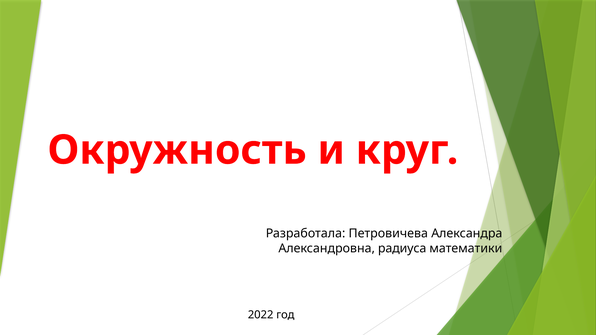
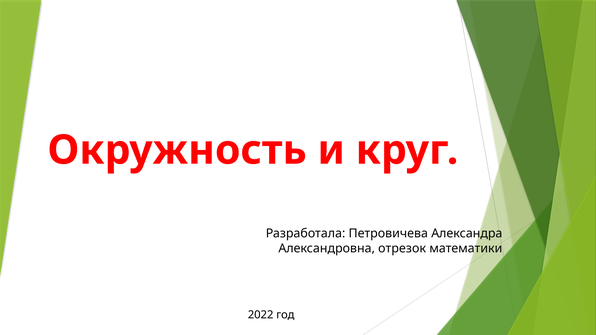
радиуса: радиуса -> отрезок
